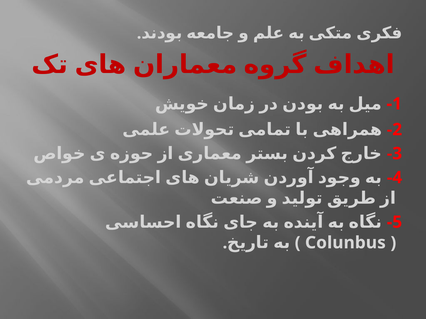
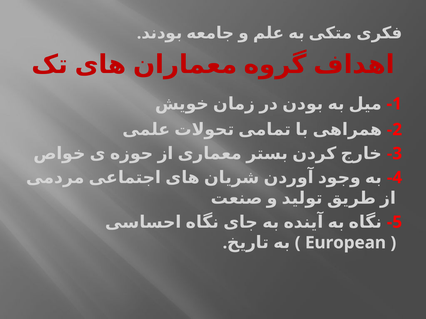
Colunbus: Colunbus -> European
